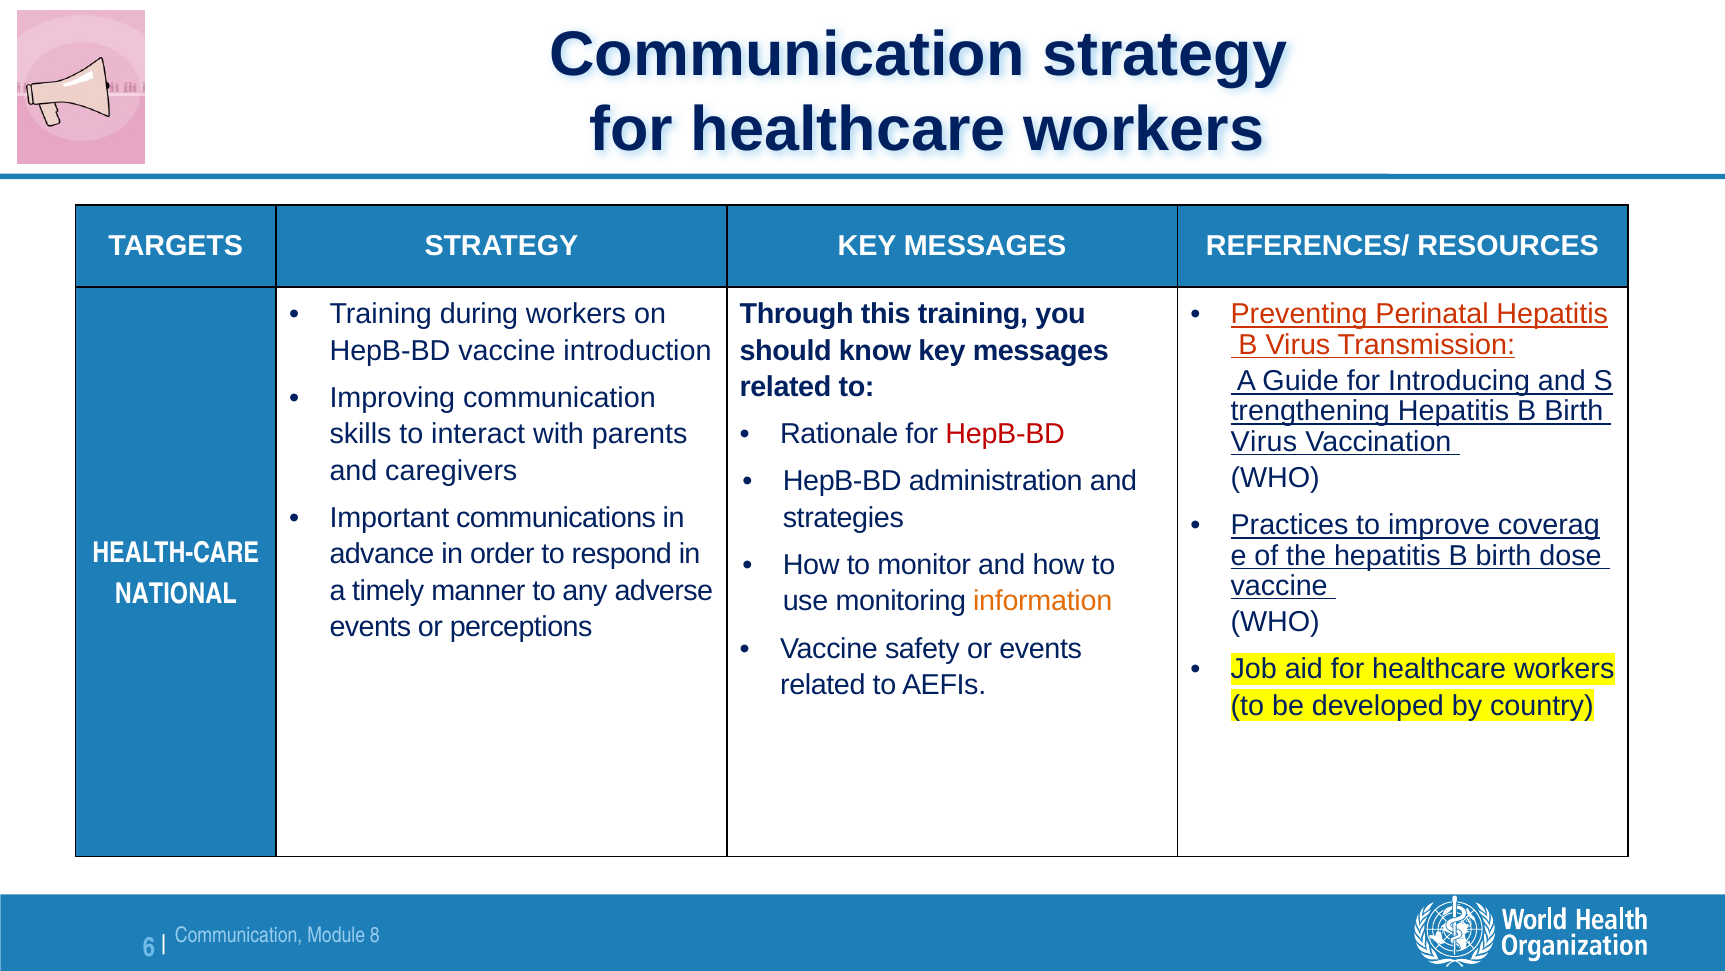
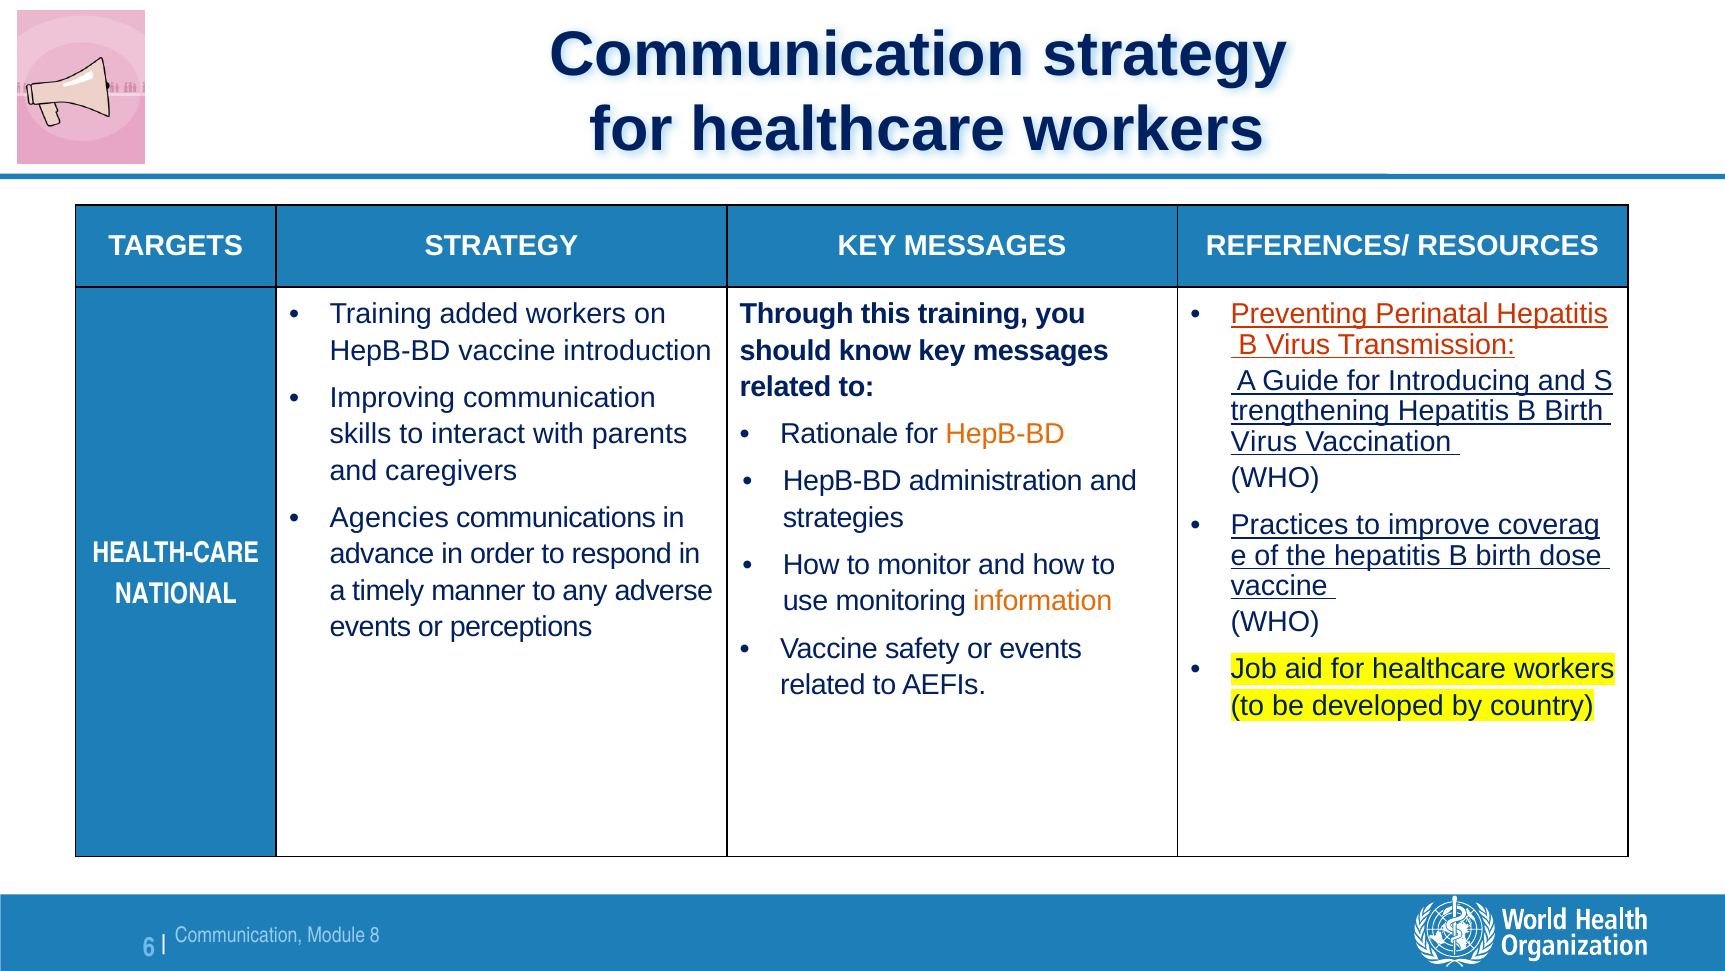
during: during -> added
HepB-BD at (1005, 434) colour: red -> orange
Important: Important -> Agencies
